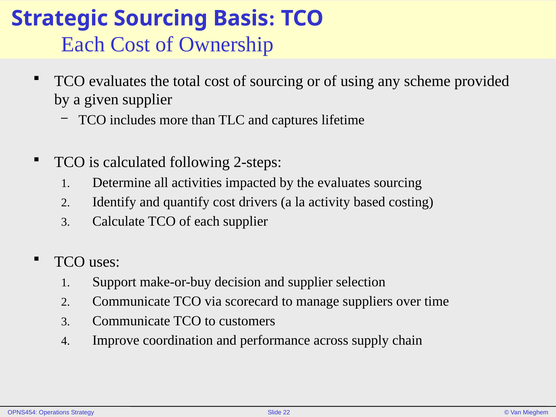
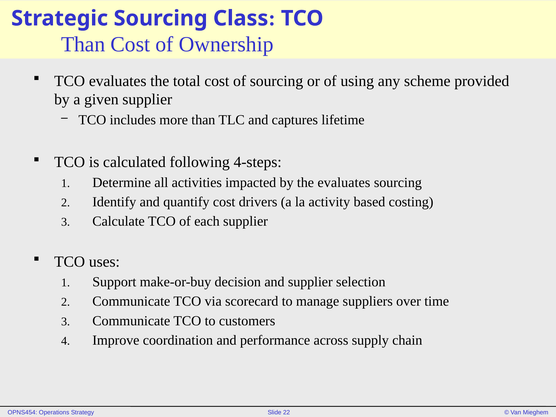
Basis: Basis -> Class
Each at (83, 44): Each -> Than
2-steps: 2-steps -> 4-steps
